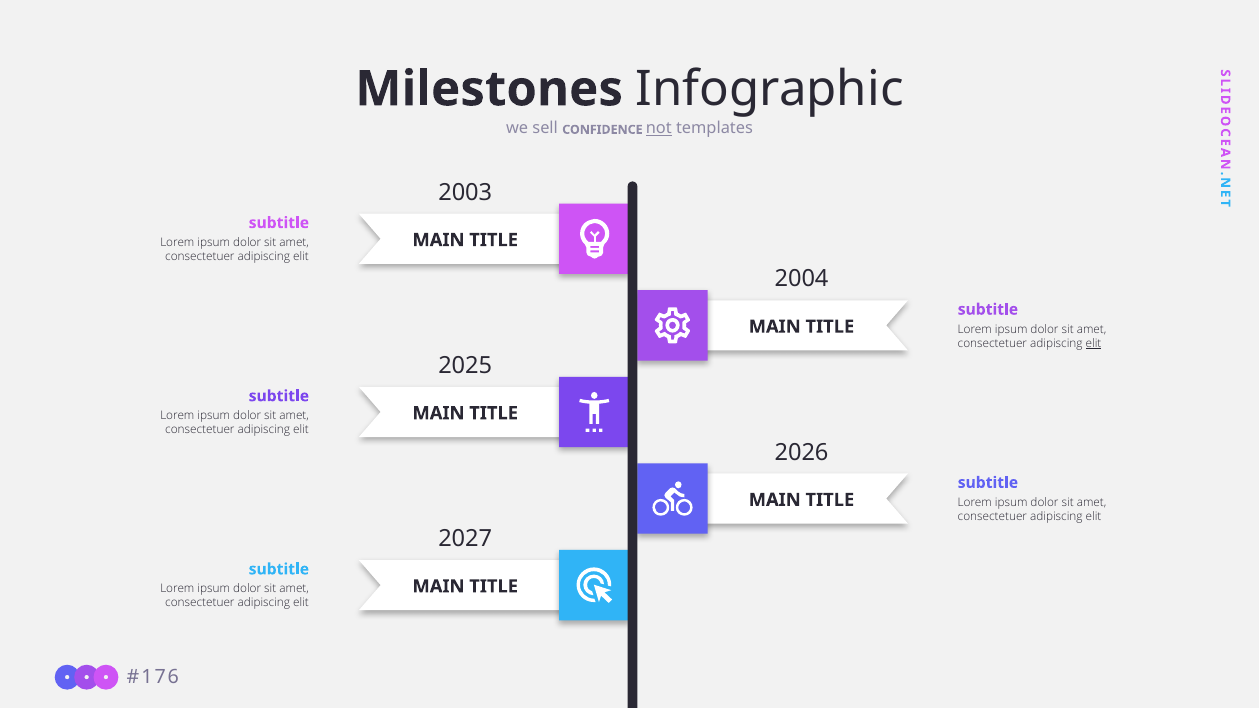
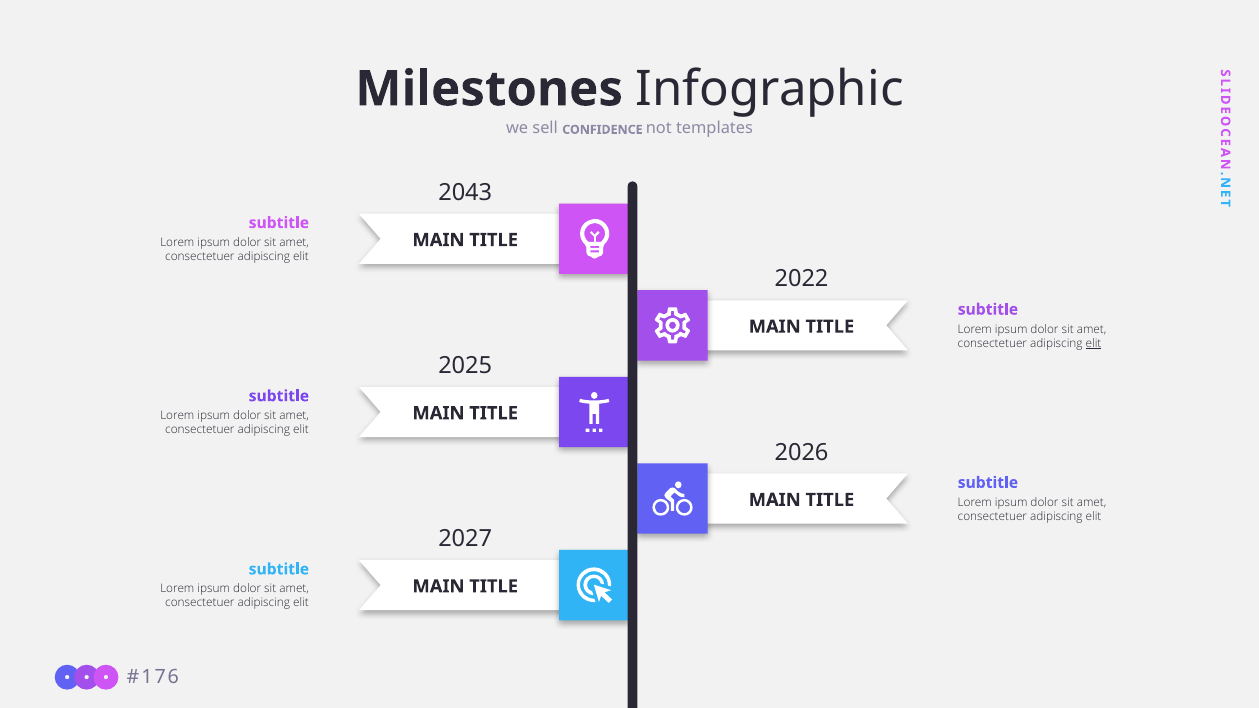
not underline: present -> none
2003: 2003 -> 2043
2004: 2004 -> 2022
